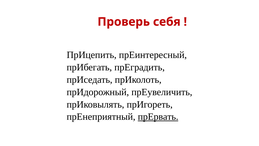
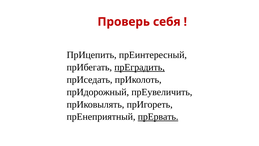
прЕградить underline: none -> present
